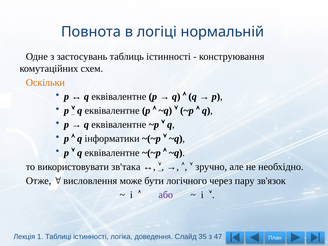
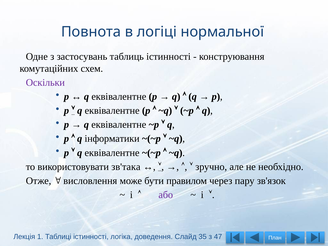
нормальній: нормальній -> нормальної
Оскільки colour: orange -> purple
логічного: логічного -> правилом
